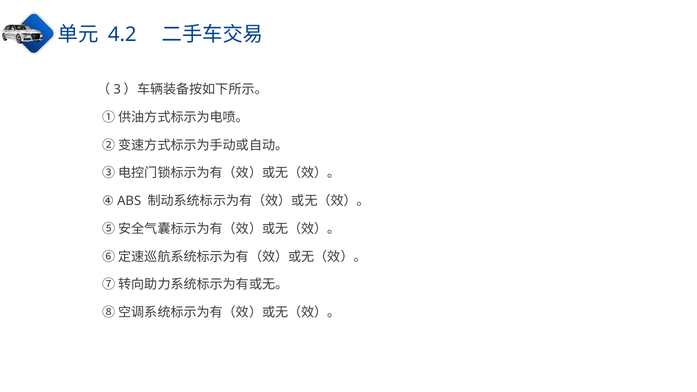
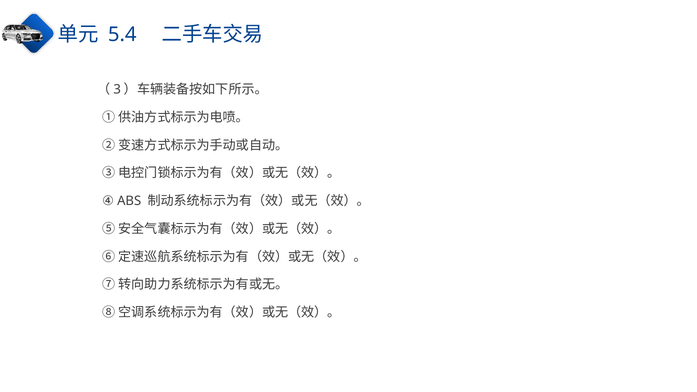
4.2: 4.2 -> 5.4
